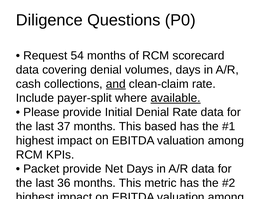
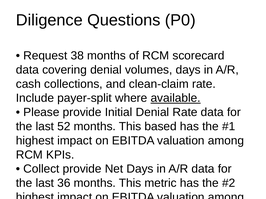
54: 54 -> 38
and underline: present -> none
37: 37 -> 52
Packet at (41, 169): Packet -> Collect
